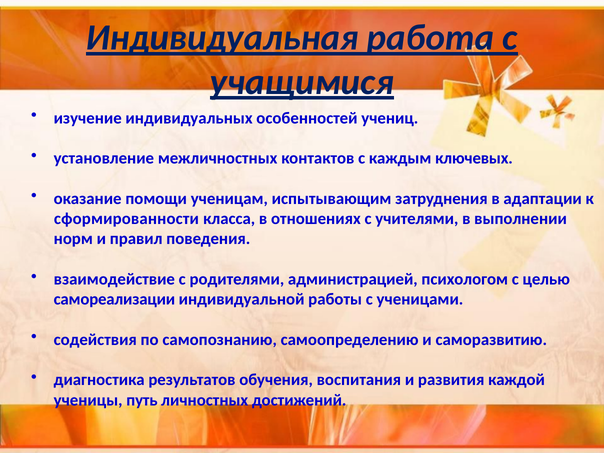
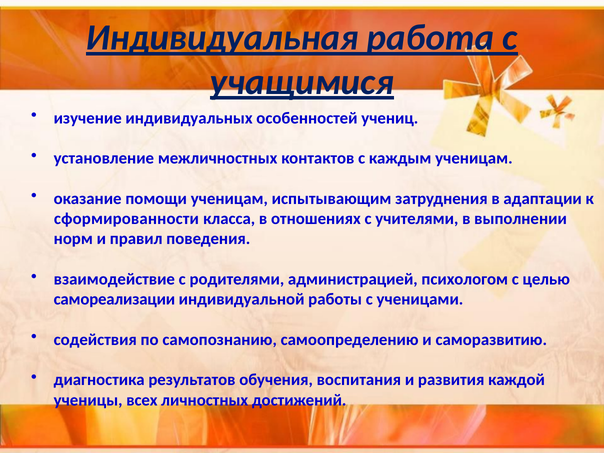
каждым ключевых: ключевых -> ученицам
путь: путь -> всех
